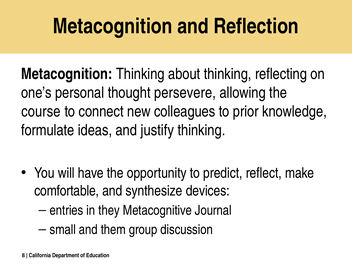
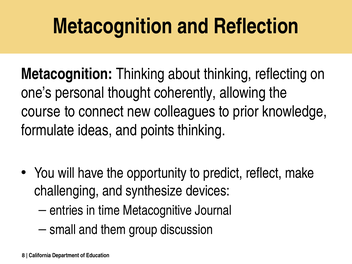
persevere: persevere -> coherently
justify: justify -> points
comfortable: comfortable -> challenging
they: they -> time
